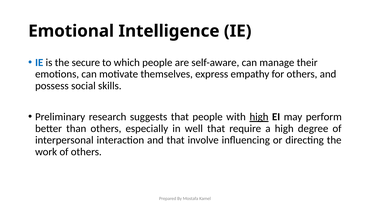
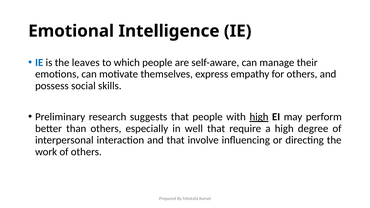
secure: secure -> leaves
